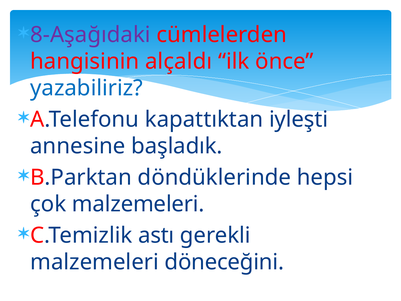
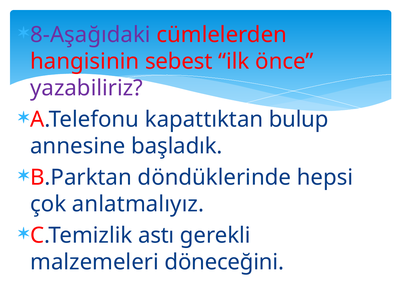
alçaldı: alçaldı -> sebest
yazabiliriz colour: blue -> purple
iyleşti: iyleşti -> bulup
çok malzemeleri: malzemeleri -> anlatmalıyız
